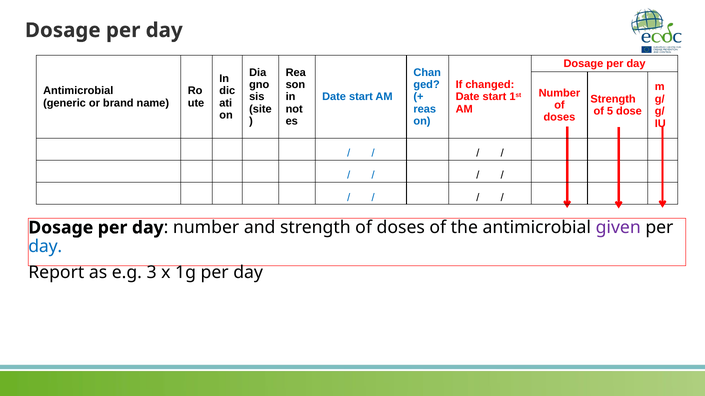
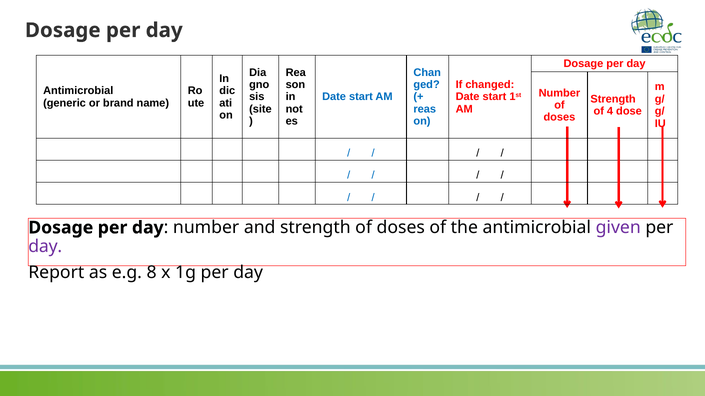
5: 5 -> 4
day at (45, 247) colour: blue -> purple
3: 3 -> 8
